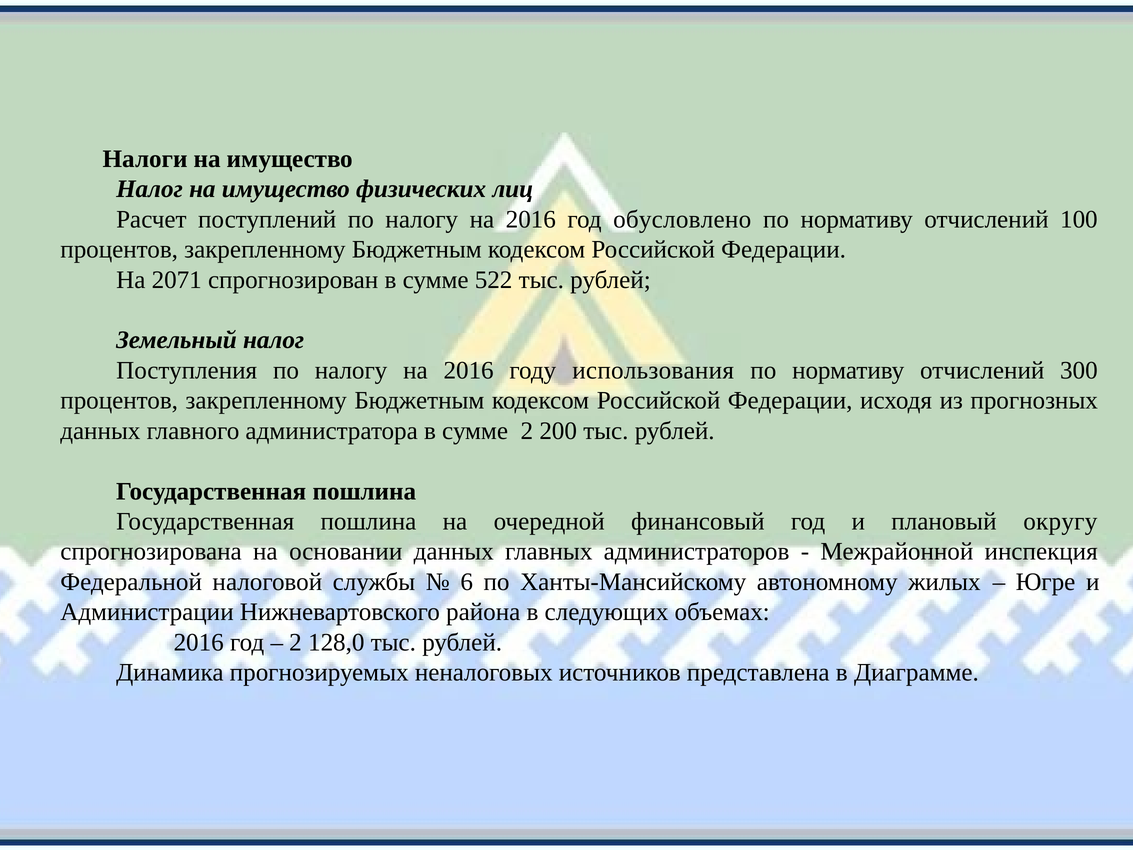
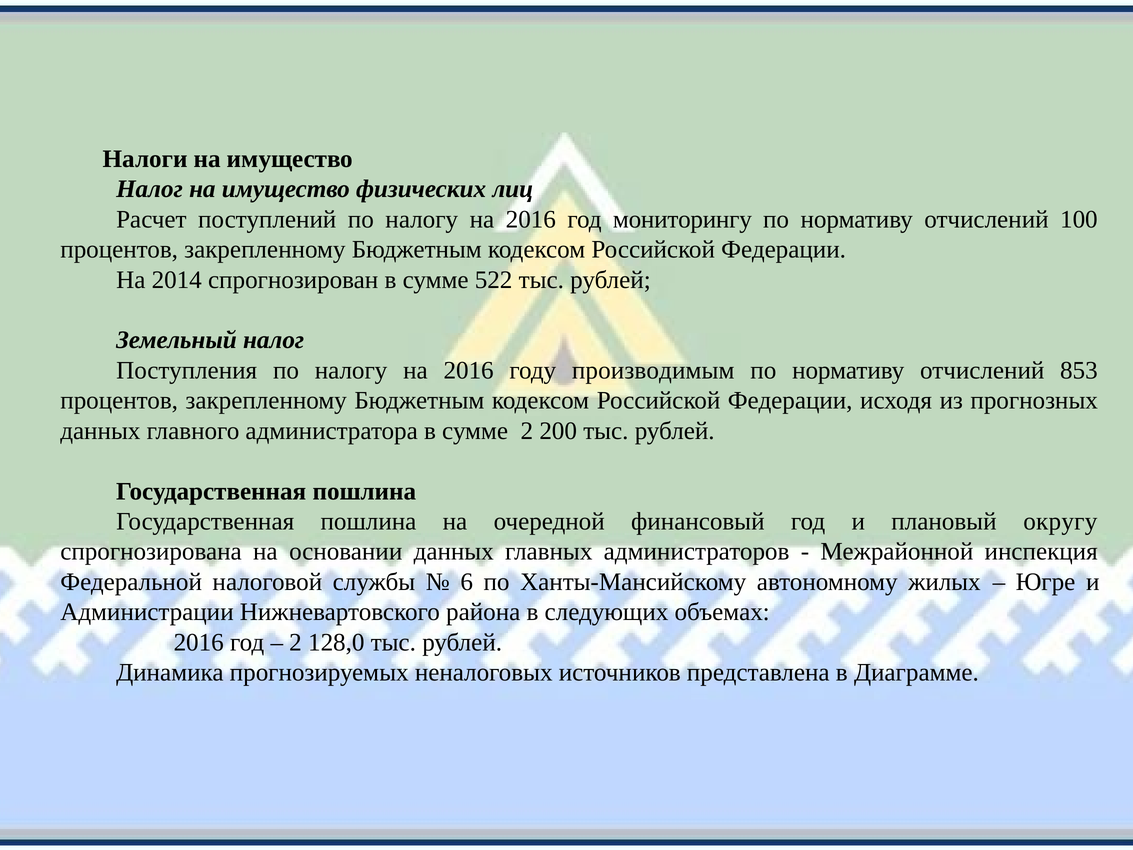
обусловлено: обусловлено -> мониторингу
2071: 2071 -> 2014
использования: использования -> производимым
300: 300 -> 853
